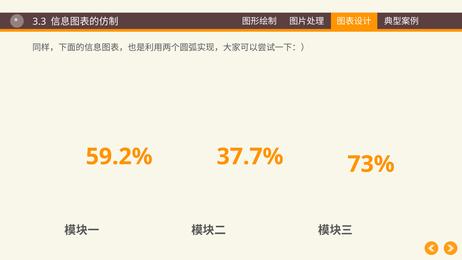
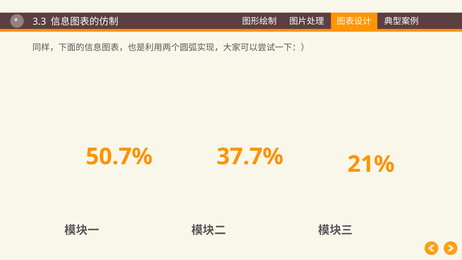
59.2%: 59.2% -> 50.7%
73%: 73% -> 21%
